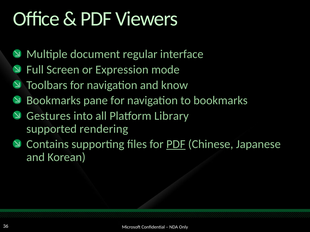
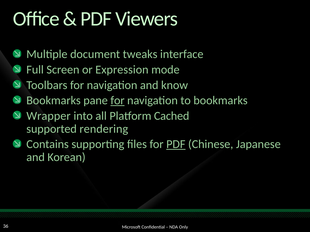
regular: regular -> tweaks
for at (118, 101) underline: none -> present
Gestures: Gestures -> Wrapper
Library: Library -> Cached
